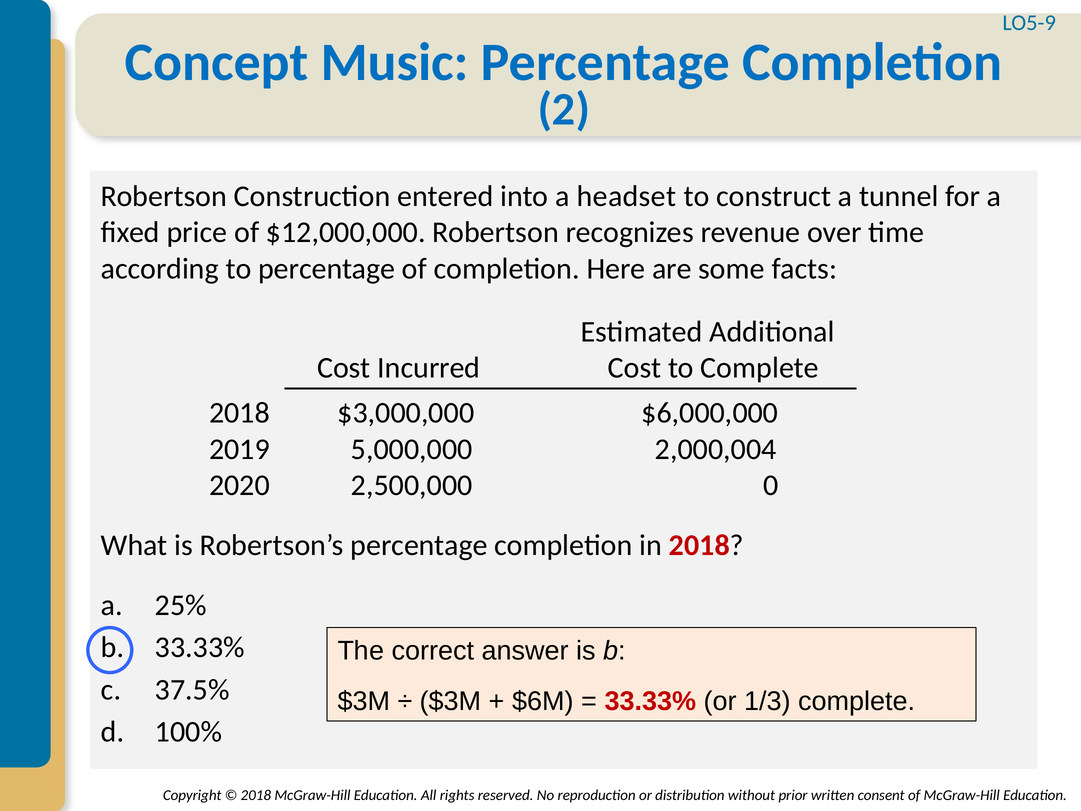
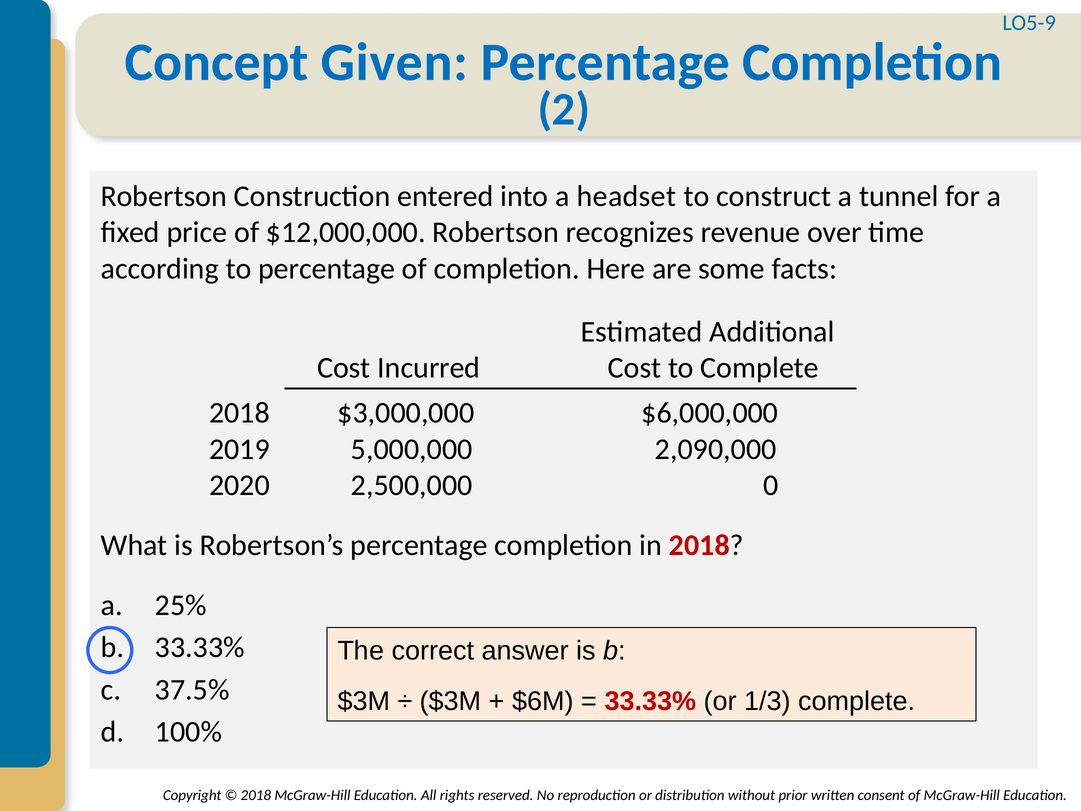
Music: Music -> Given
2,000,004: 2,000,004 -> 2,090,000
